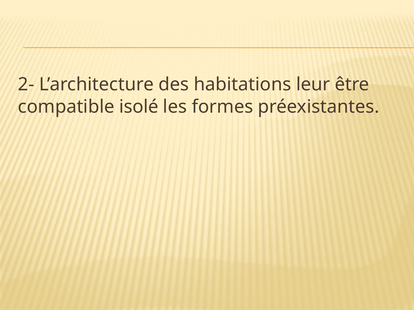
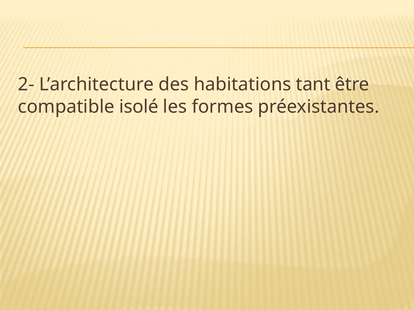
leur: leur -> tant
